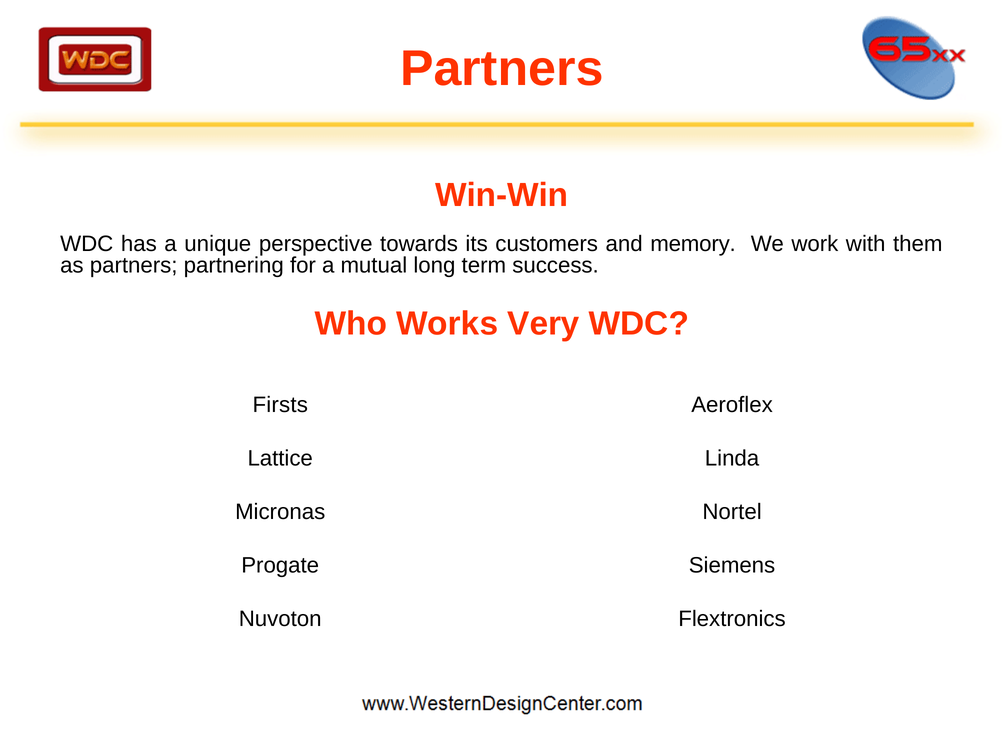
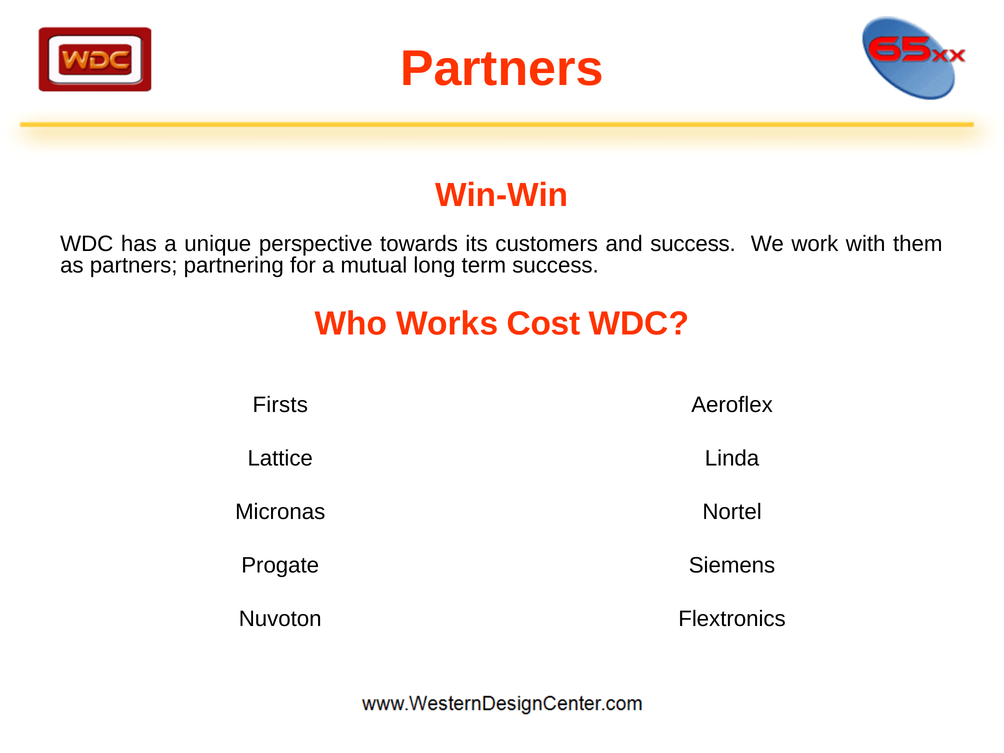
and memory: memory -> success
Very: Very -> Cost
